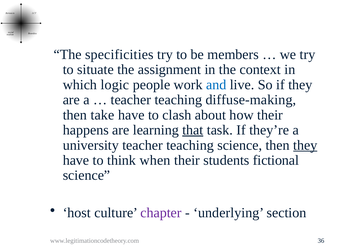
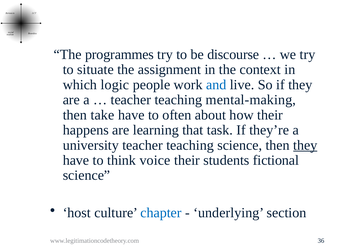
specificities: specificities -> programmes
members: members -> discourse
diffuse-making: diffuse-making -> mental-making
clash: clash -> often
that underline: present -> none
when: when -> voice
chapter colour: purple -> blue
